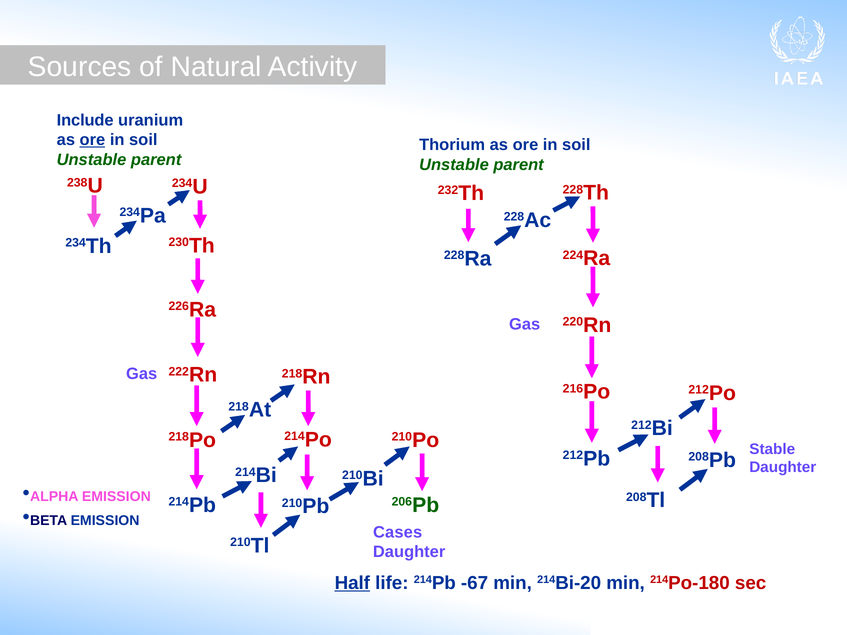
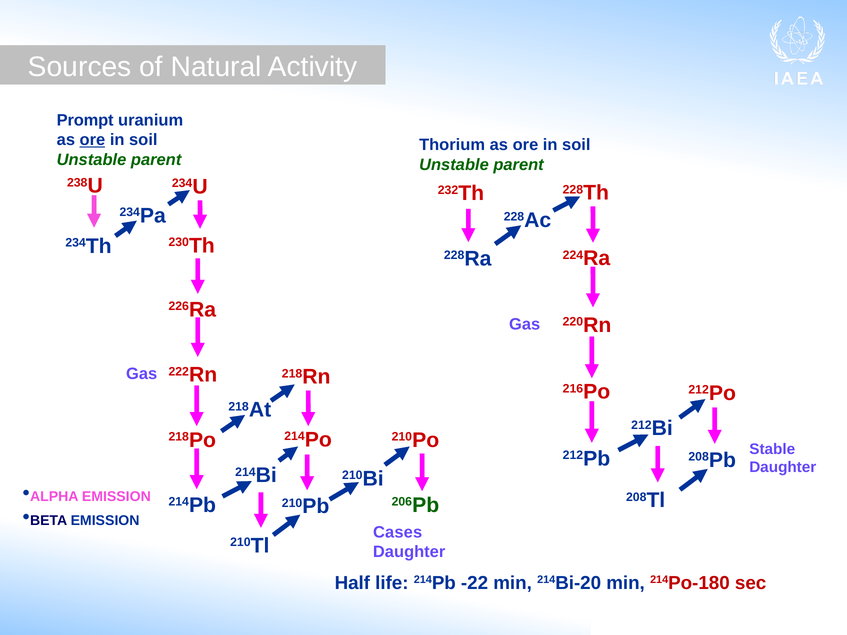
Include: Include -> Prompt
Half underline: present -> none
-67: -67 -> -22
